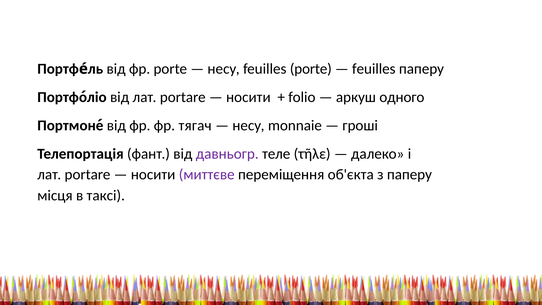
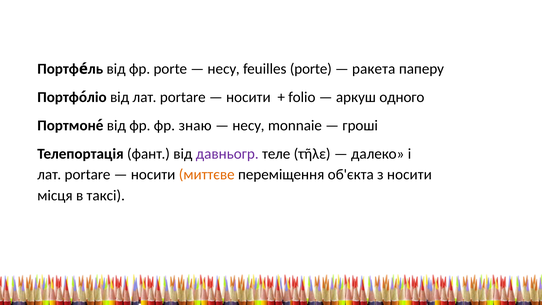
feuilles at (374, 69): feuilles -> ракета
тягач: тягач -> знаю
миттєве colour: purple -> orange
з паперу: паперу -> носити
